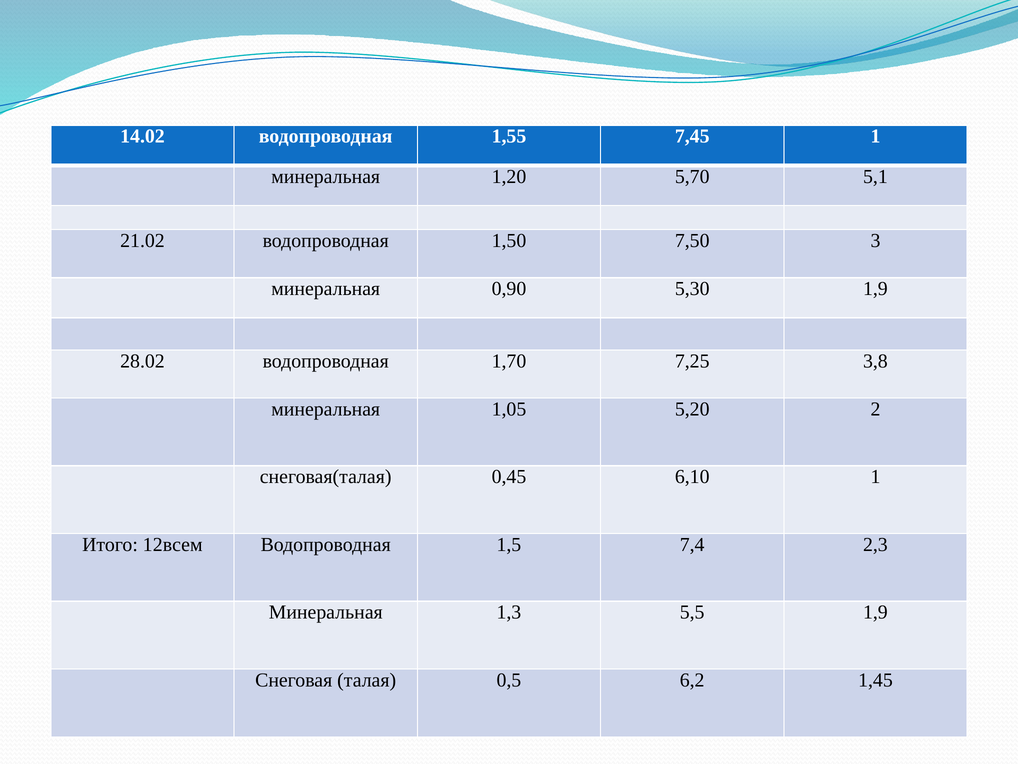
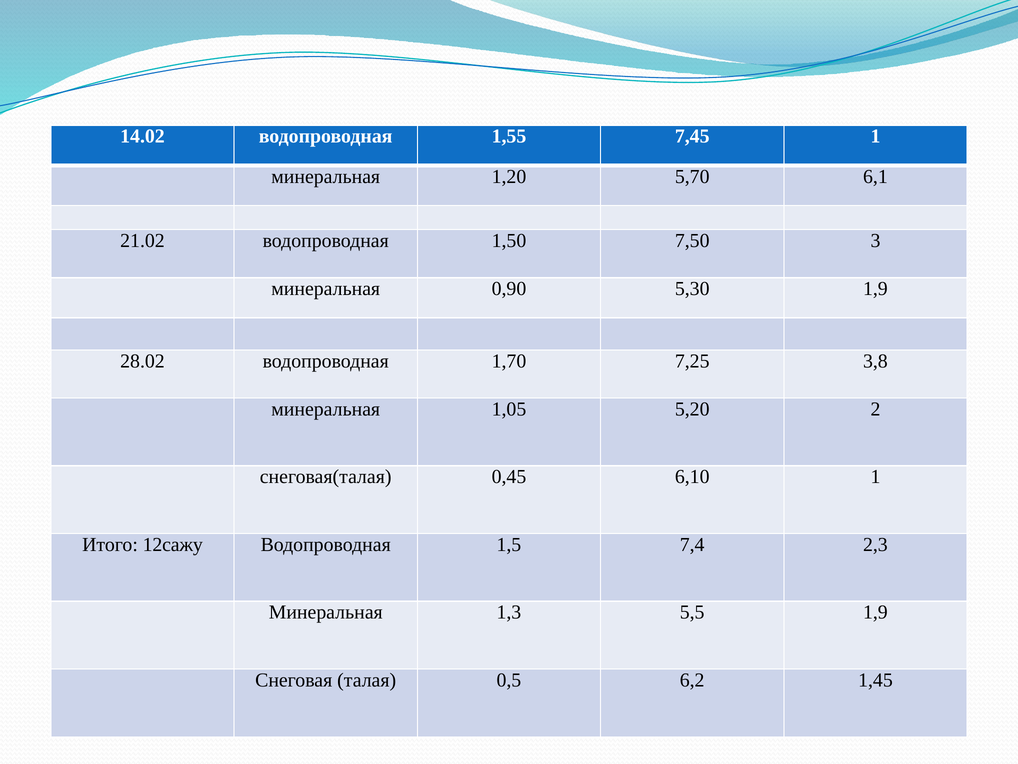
5,1: 5,1 -> 6,1
12всем: 12всем -> 12сажу
